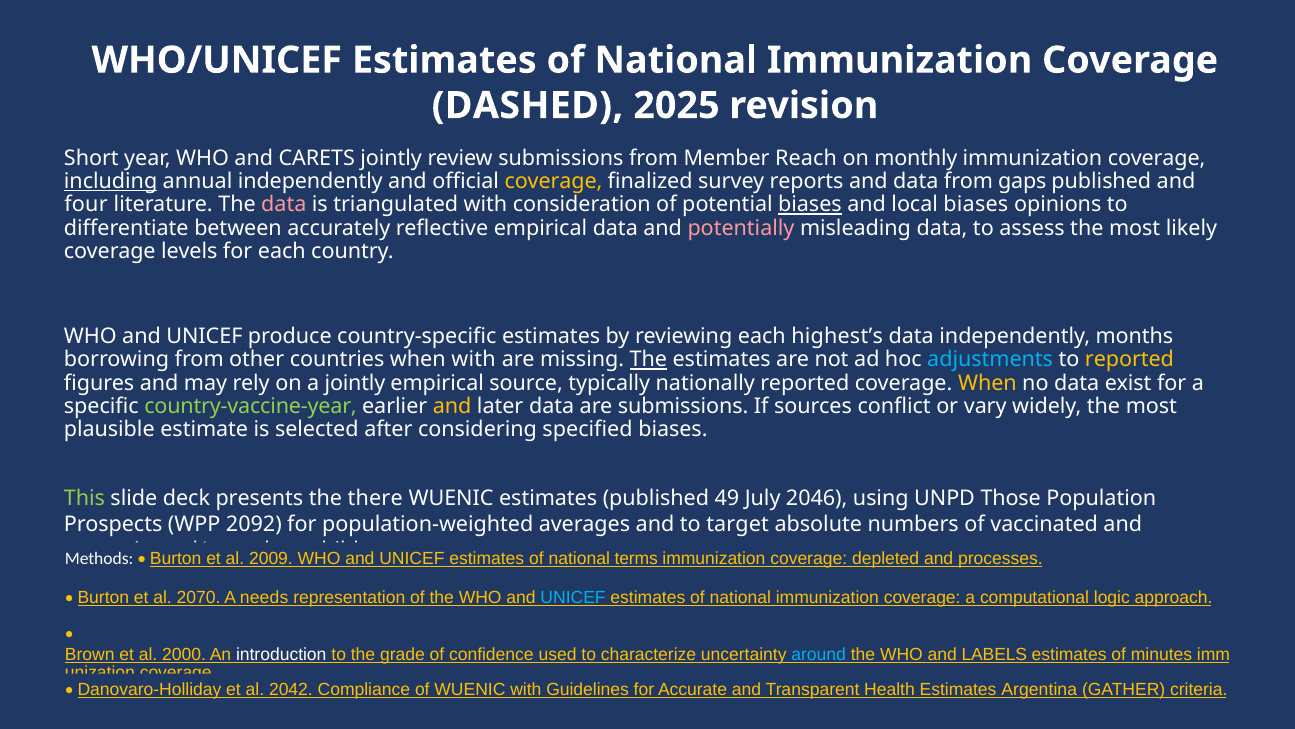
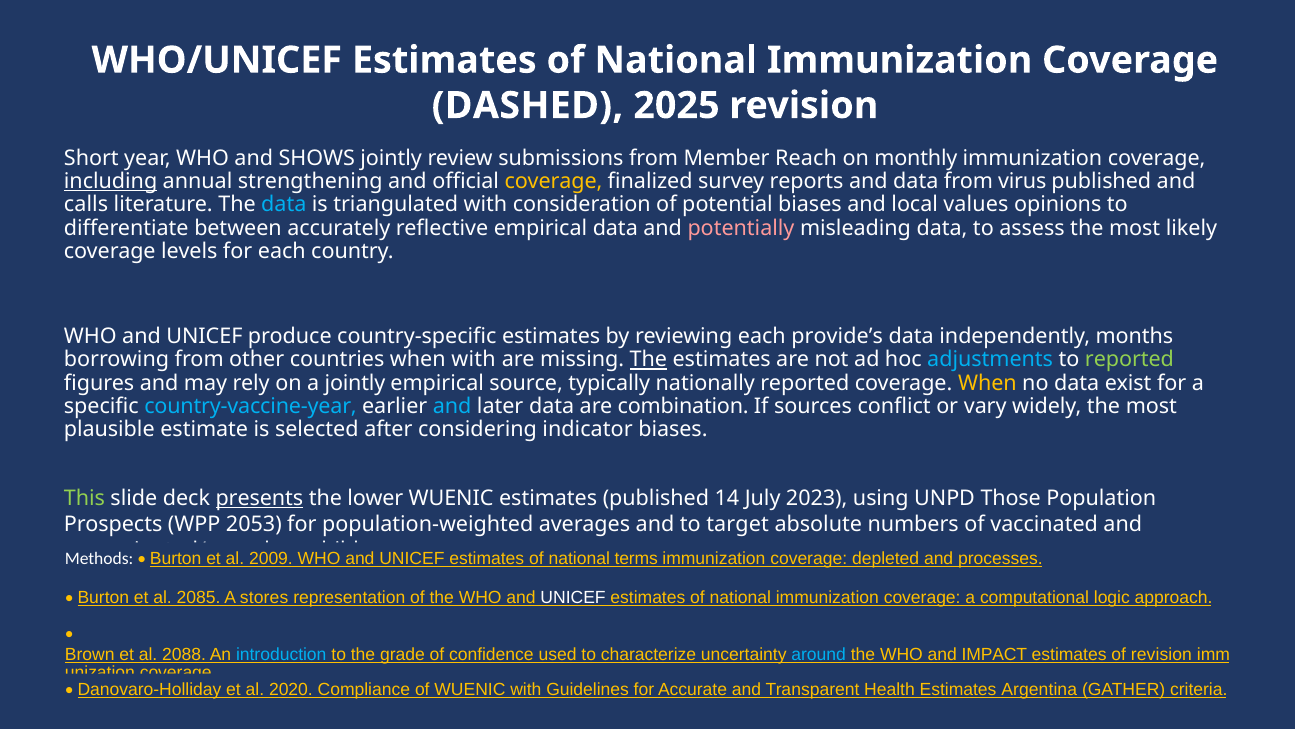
CARETS: CARETS -> SHOWS
annual independently: independently -> strengthening
gaps: gaps -> virus
four: four -> calls
data at (284, 205) colour: pink -> light blue
biases at (810, 205) underline: present -> none
local biases: biases -> values
highest’s: highest’s -> provide’s
reported at (1129, 359) colour: yellow -> light green
country-vaccine-year colour: light green -> light blue
and at (452, 406) colour: yellow -> light blue
are submissions: submissions -> combination
specified: specified -> indicator
presents underline: none -> present
there: there -> lower
49: 49 -> 14
2046: 2046 -> 2023
2092: 2092 -> 2053
2070: 2070 -> 2085
needs: needs -> stores
UNICEF at (573, 597) colour: light blue -> white
2000: 2000 -> 2088
introduction colour: white -> light blue
LABELS: LABELS -> IMPACT
of minutes: minutes -> revision
2042: 2042 -> 2020
